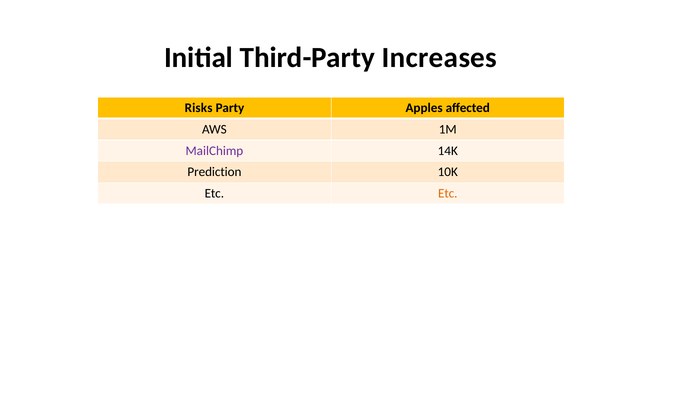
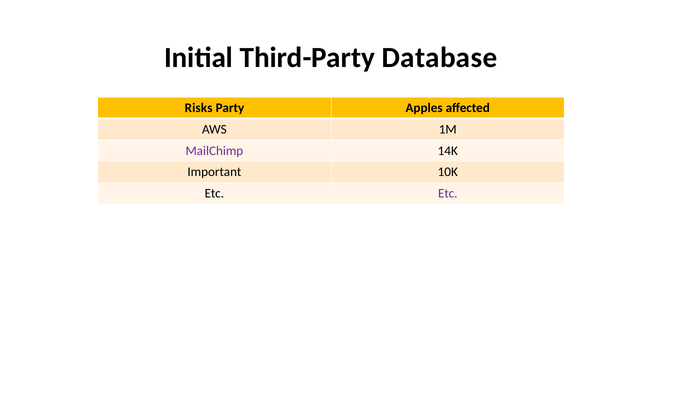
Increases: Increases -> Database
Prediction: Prediction -> Important
Etc at (448, 193) colour: orange -> purple
